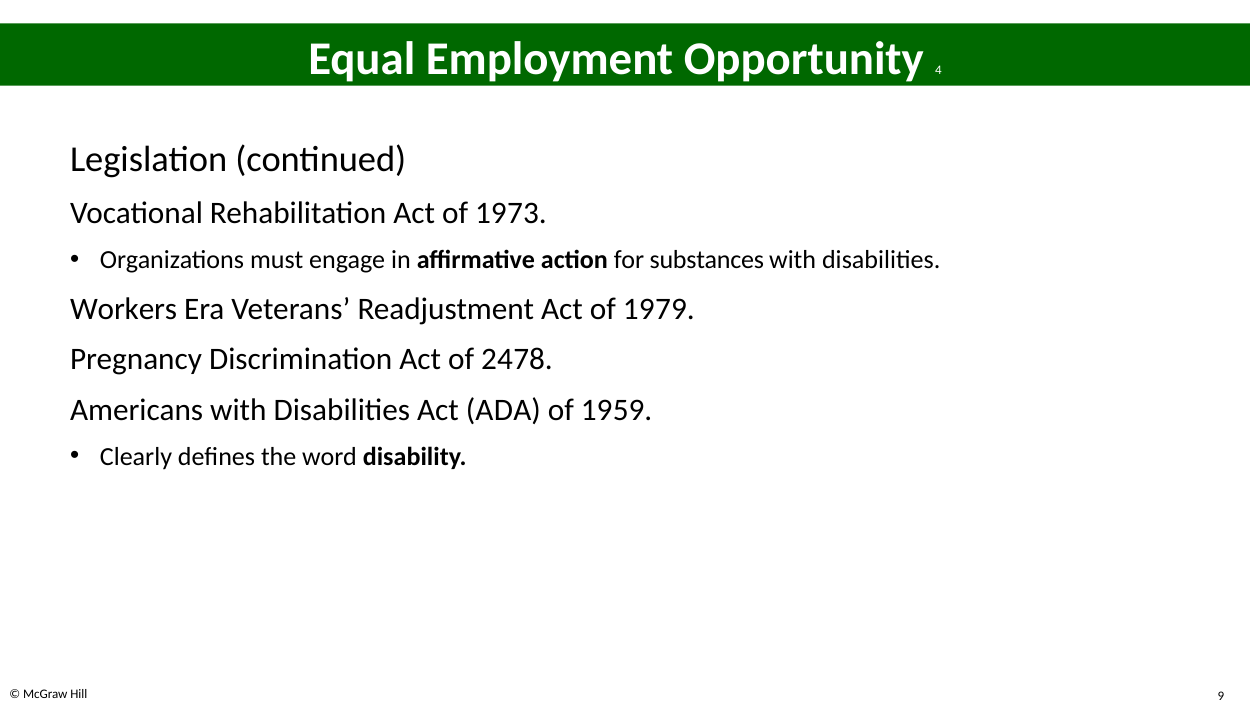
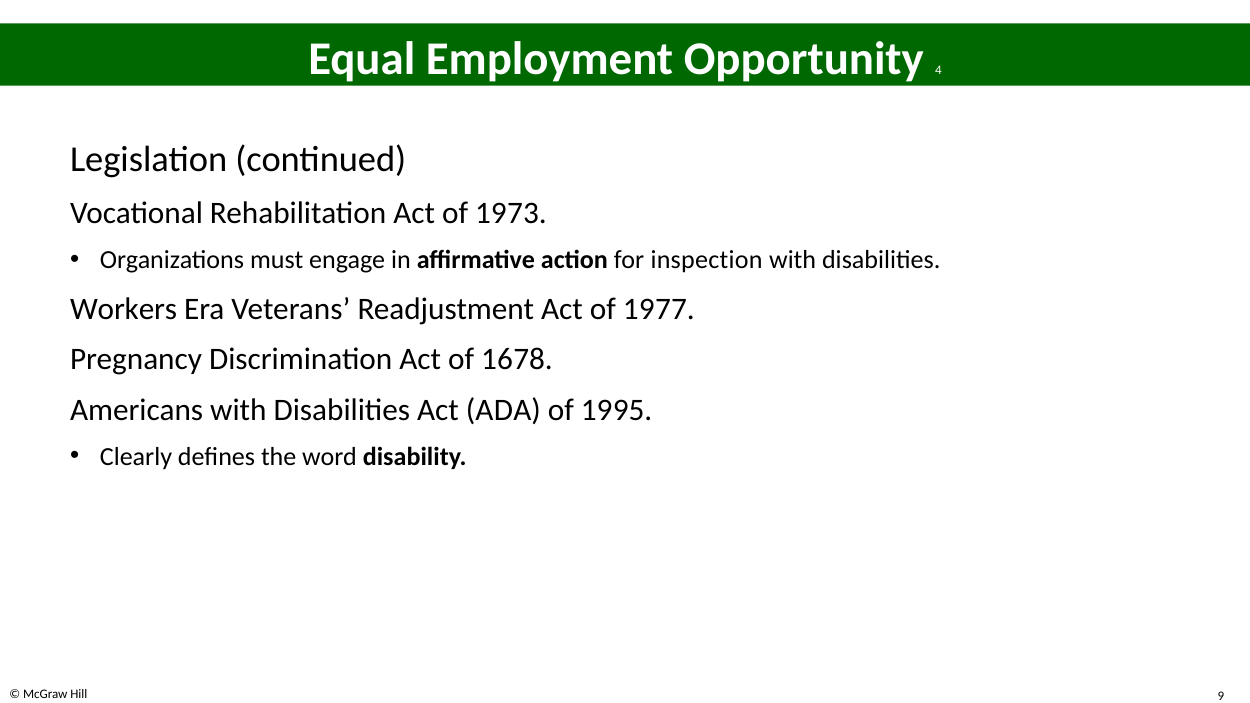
substances: substances -> inspection
79: 79 -> 77
24: 24 -> 16
59: 59 -> 95
